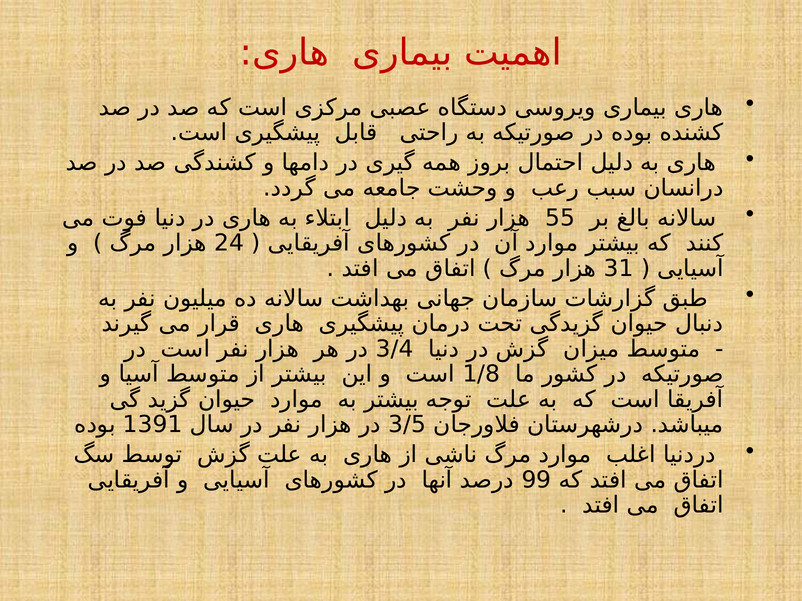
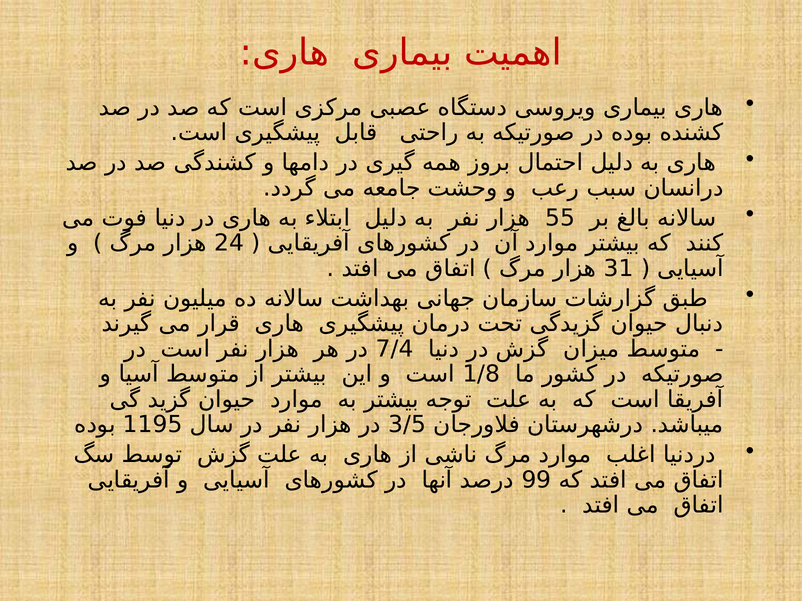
3/4: 3/4 -> 7/4
1391: 1391 -> 1195
